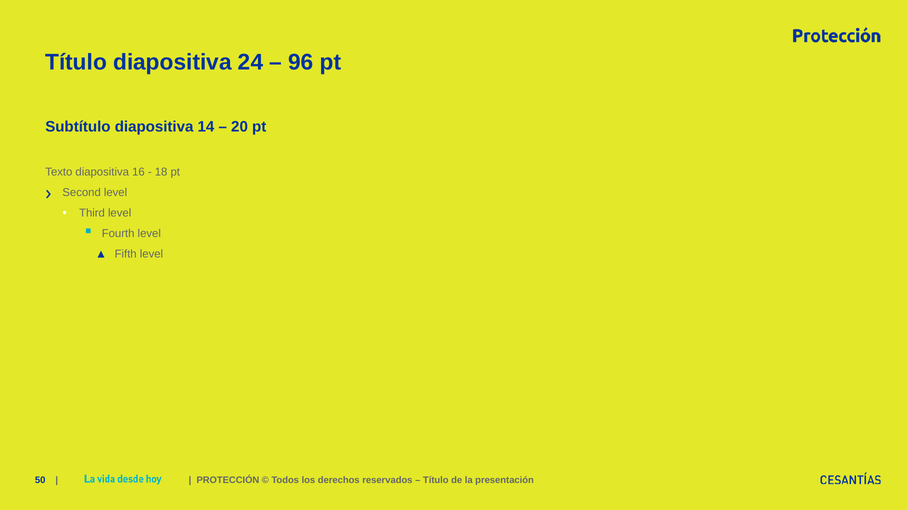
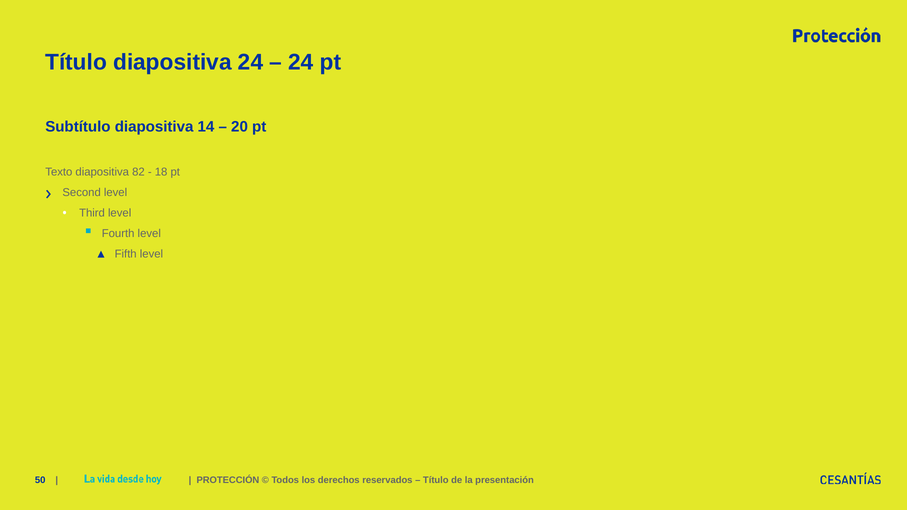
96 at (301, 62): 96 -> 24
16: 16 -> 82
